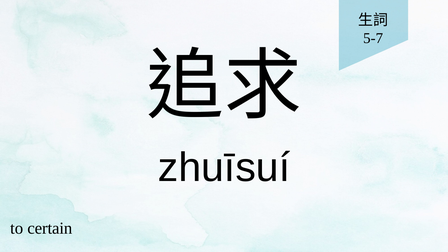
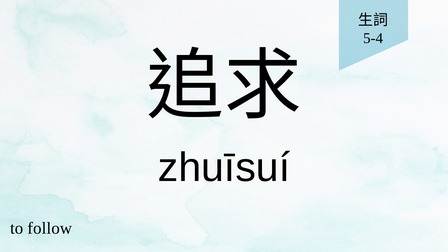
5-7: 5-7 -> 5-4
certain: certain -> follow
